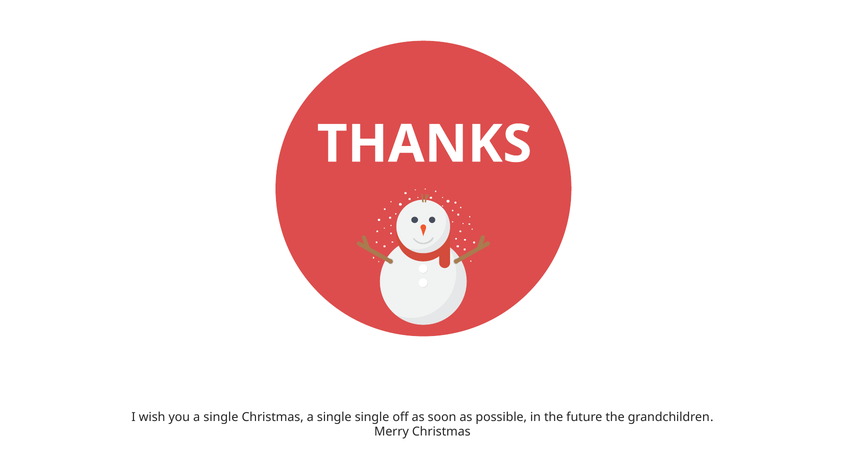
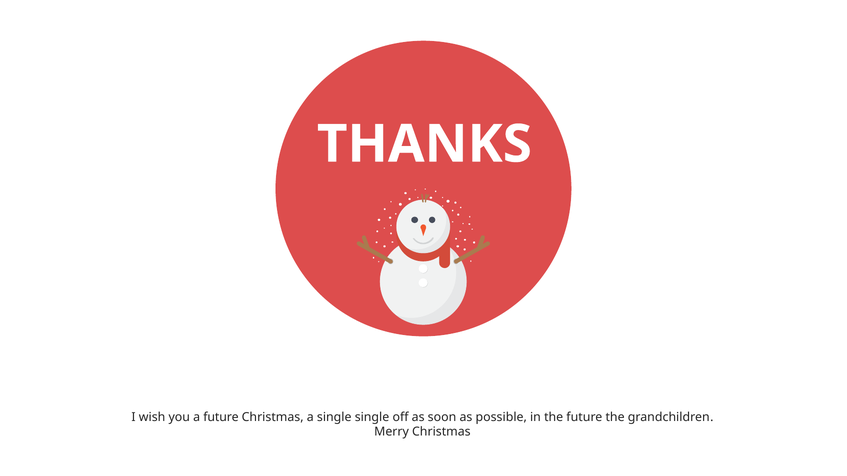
you a single: single -> future
